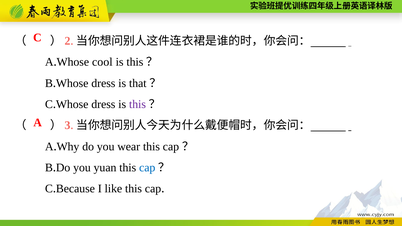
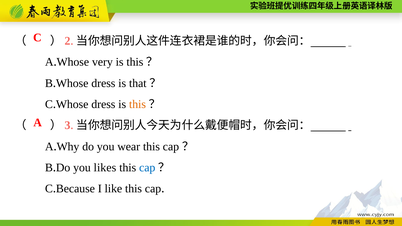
cool: cool -> very
this at (137, 104) colour: purple -> orange
yuan: yuan -> likes
